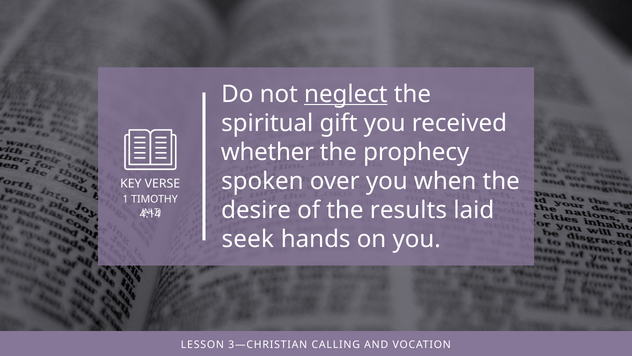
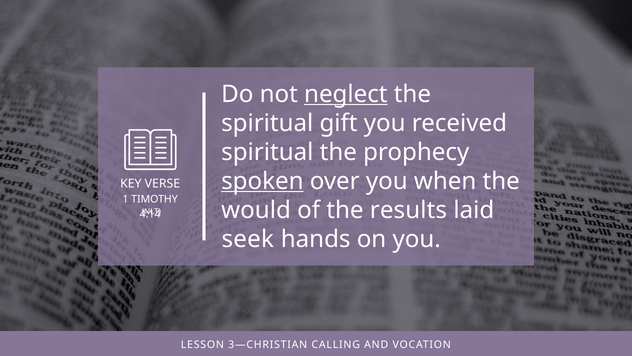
whether at (267, 152): whether -> spiritual
spoken underline: none -> present
desire: desire -> would
